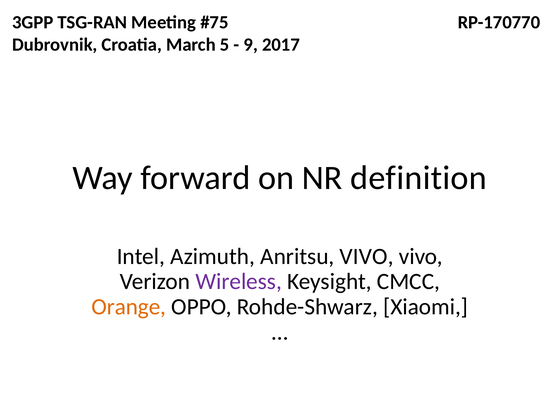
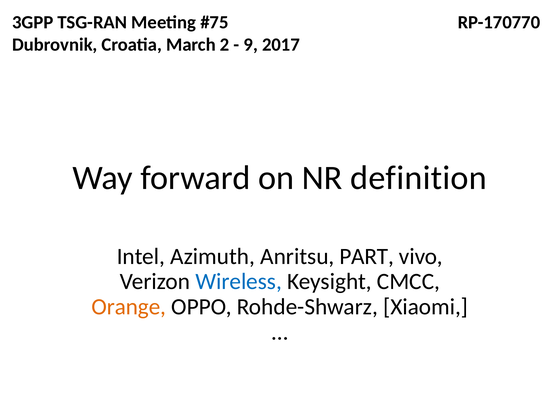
5: 5 -> 2
Anritsu VIVO: VIVO -> PART
Wireless colour: purple -> blue
